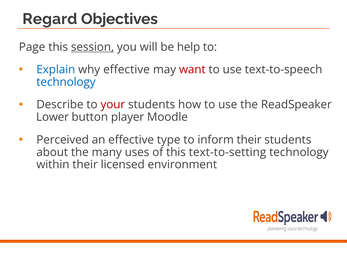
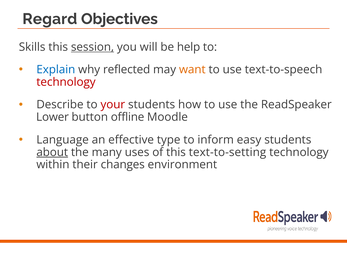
Page: Page -> Skills
why effective: effective -> reflected
want colour: red -> orange
technology at (66, 82) colour: blue -> red
player: player -> offline
Perceived: Perceived -> Language
inform their: their -> easy
about underline: none -> present
licensed: licensed -> changes
